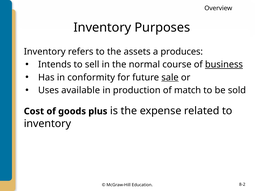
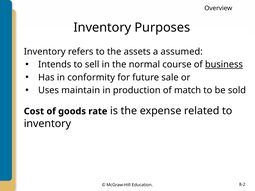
produces: produces -> assumed
sale underline: present -> none
available: available -> maintain
plus: plus -> rate
